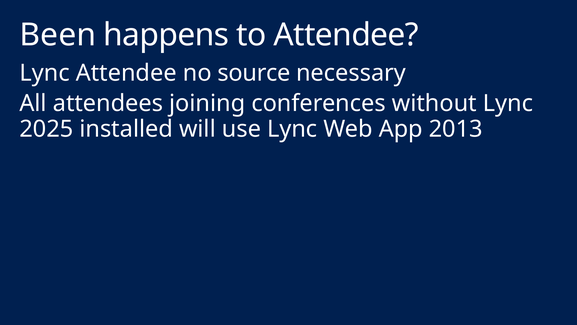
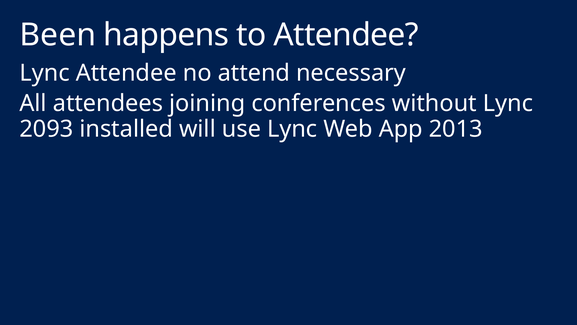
source: source -> attend
2025: 2025 -> 2093
